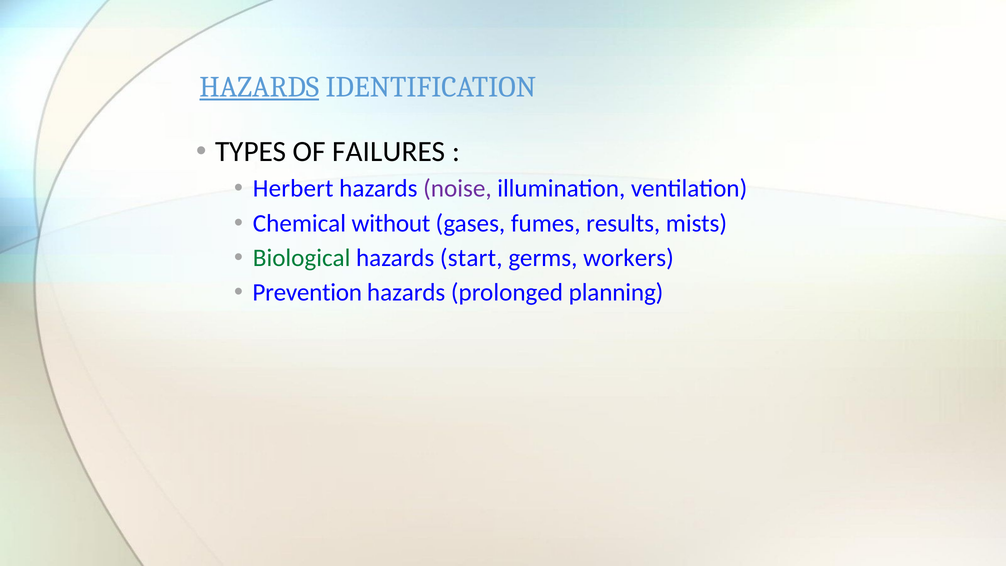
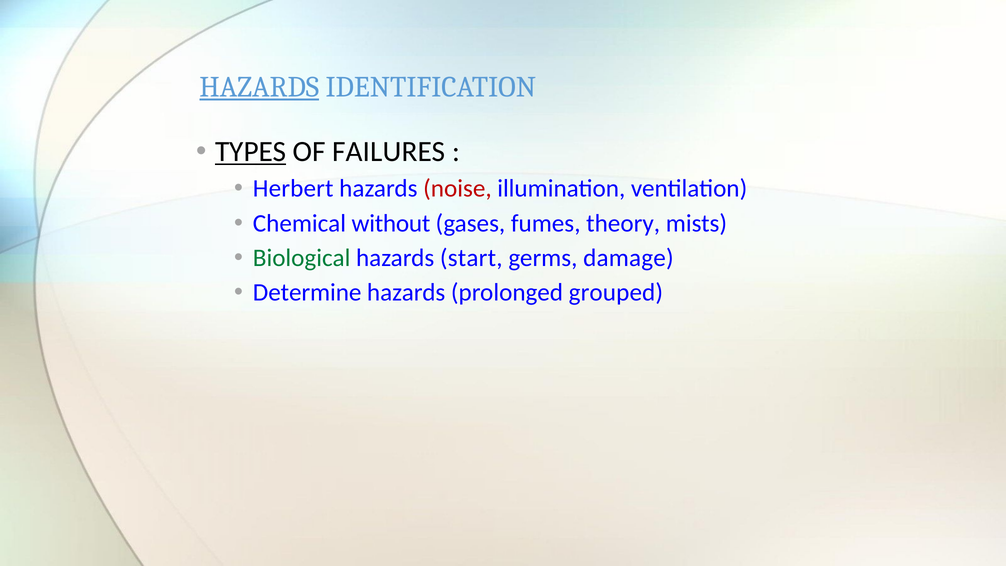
TYPES underline: none -> present
noise colour: purple -> red
results: results -> theory
workers: workers -> damage
Prevention: Prevention -> Determine
planning: planning -> grouped
